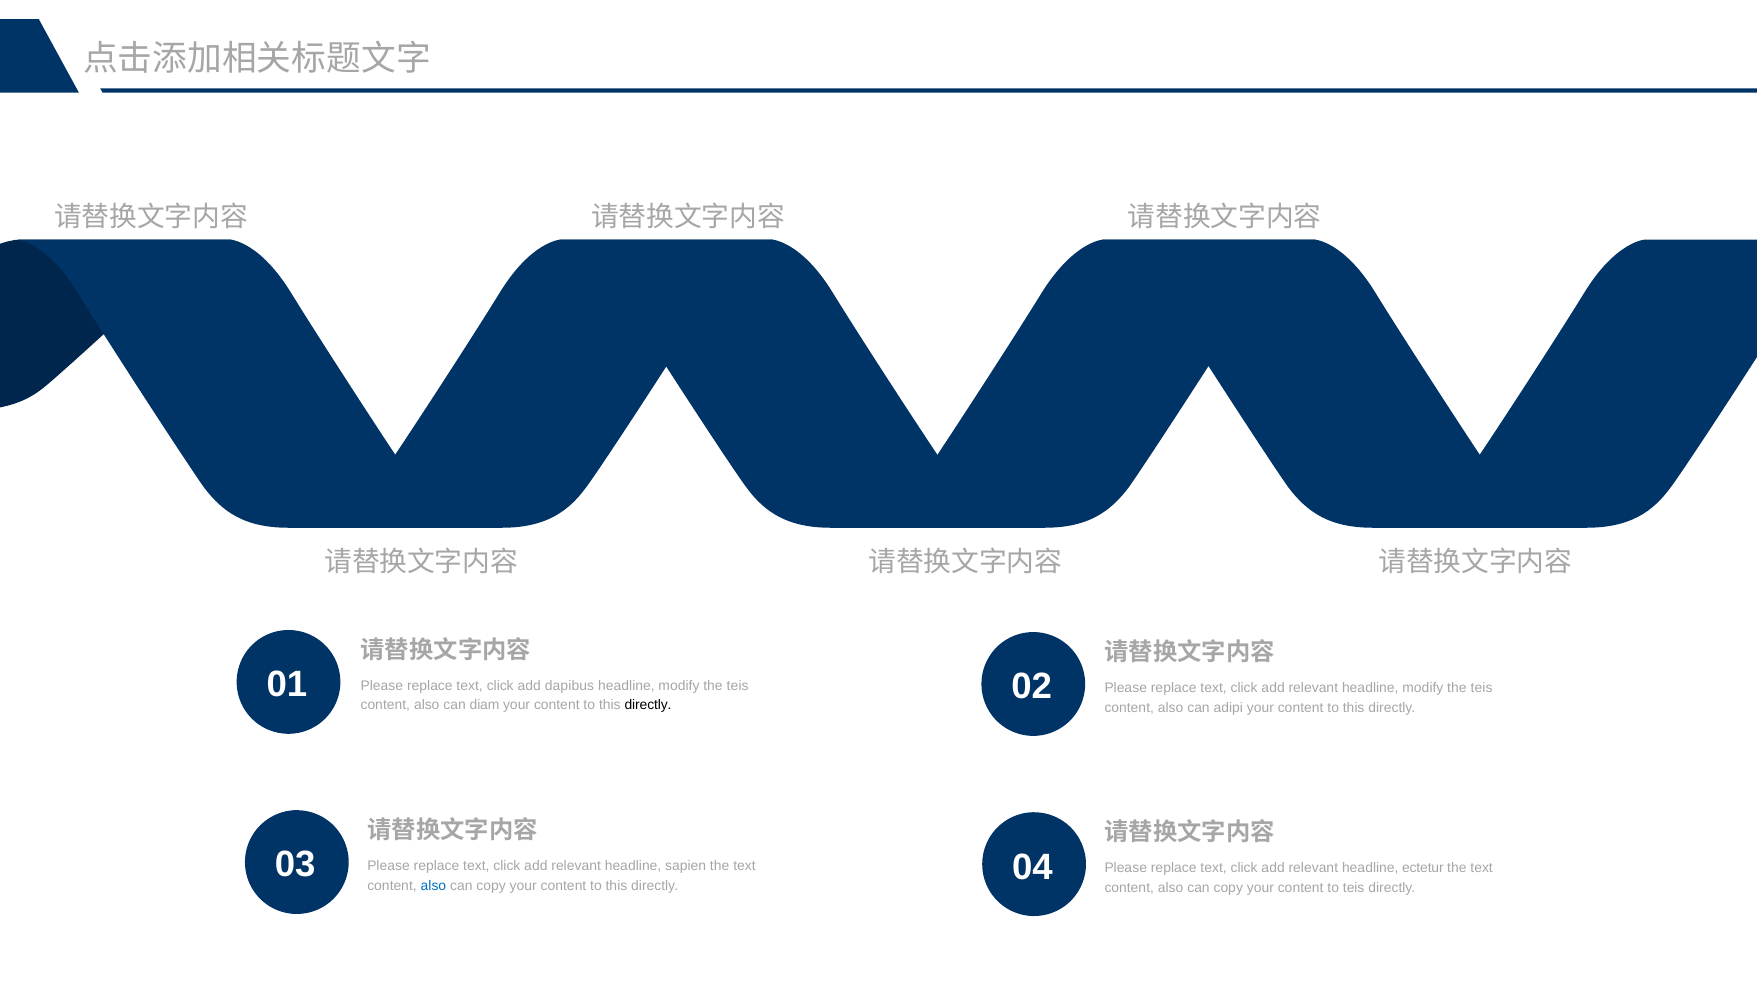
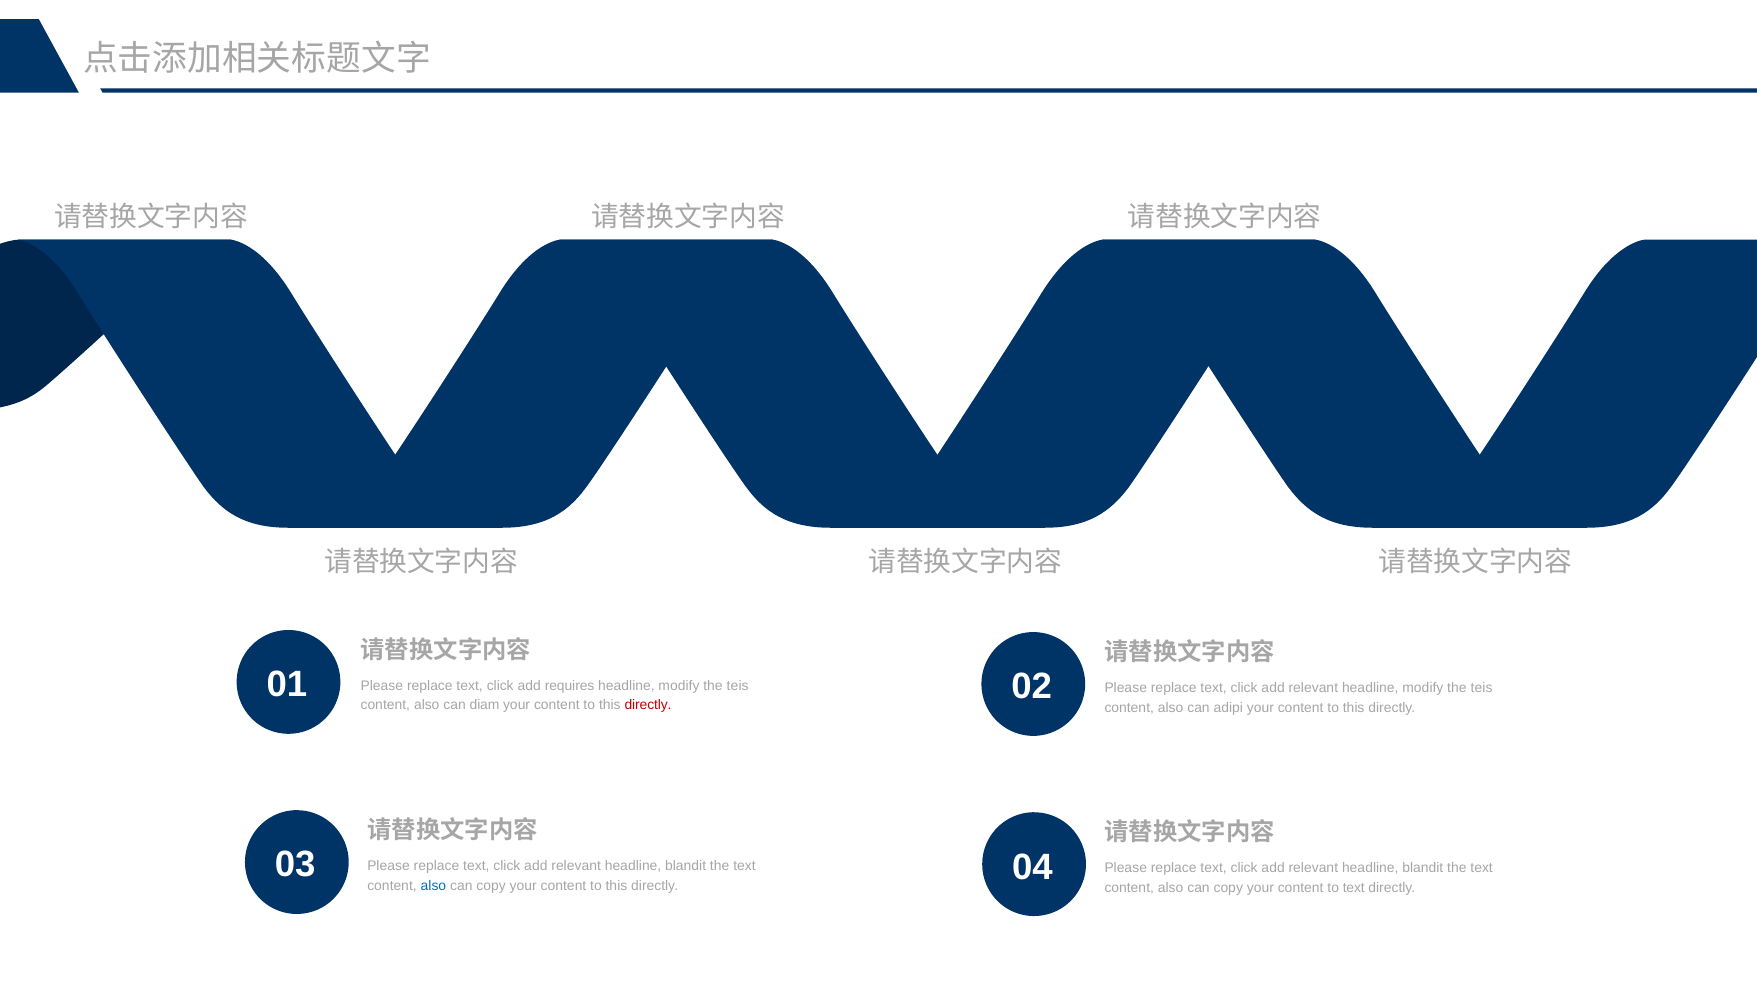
dapibus: dapibus -> requires
directly at (648, 706) colour: black -> red
sapien at (686, 866): sapien -> blandit
ectetur at (1423, 868): ectetur -> blandit
to teis: teis -> text
